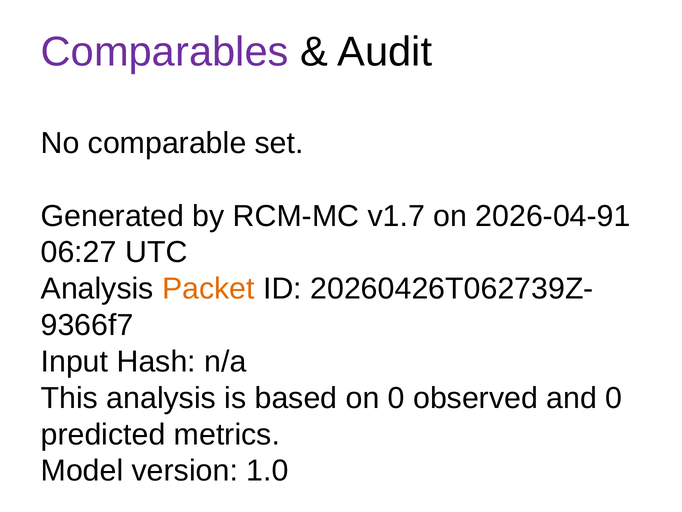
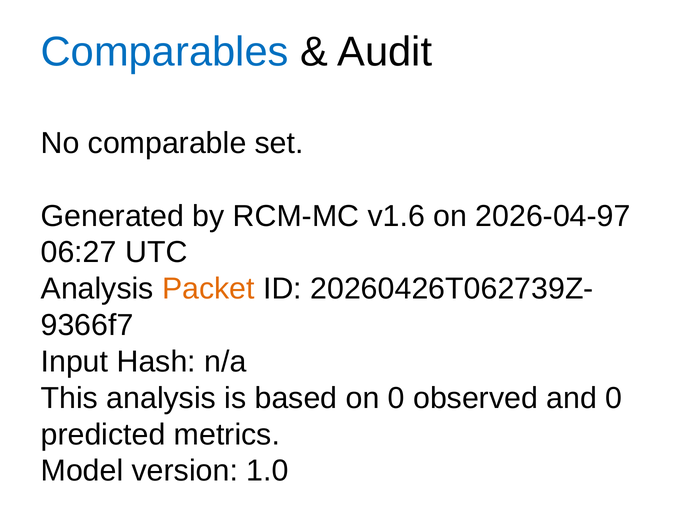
Comparables colour: purple -> blue
v1.7: v1.7 -> v1.6
2026-04-91: 2026-04-91 -> 2026-04-97
